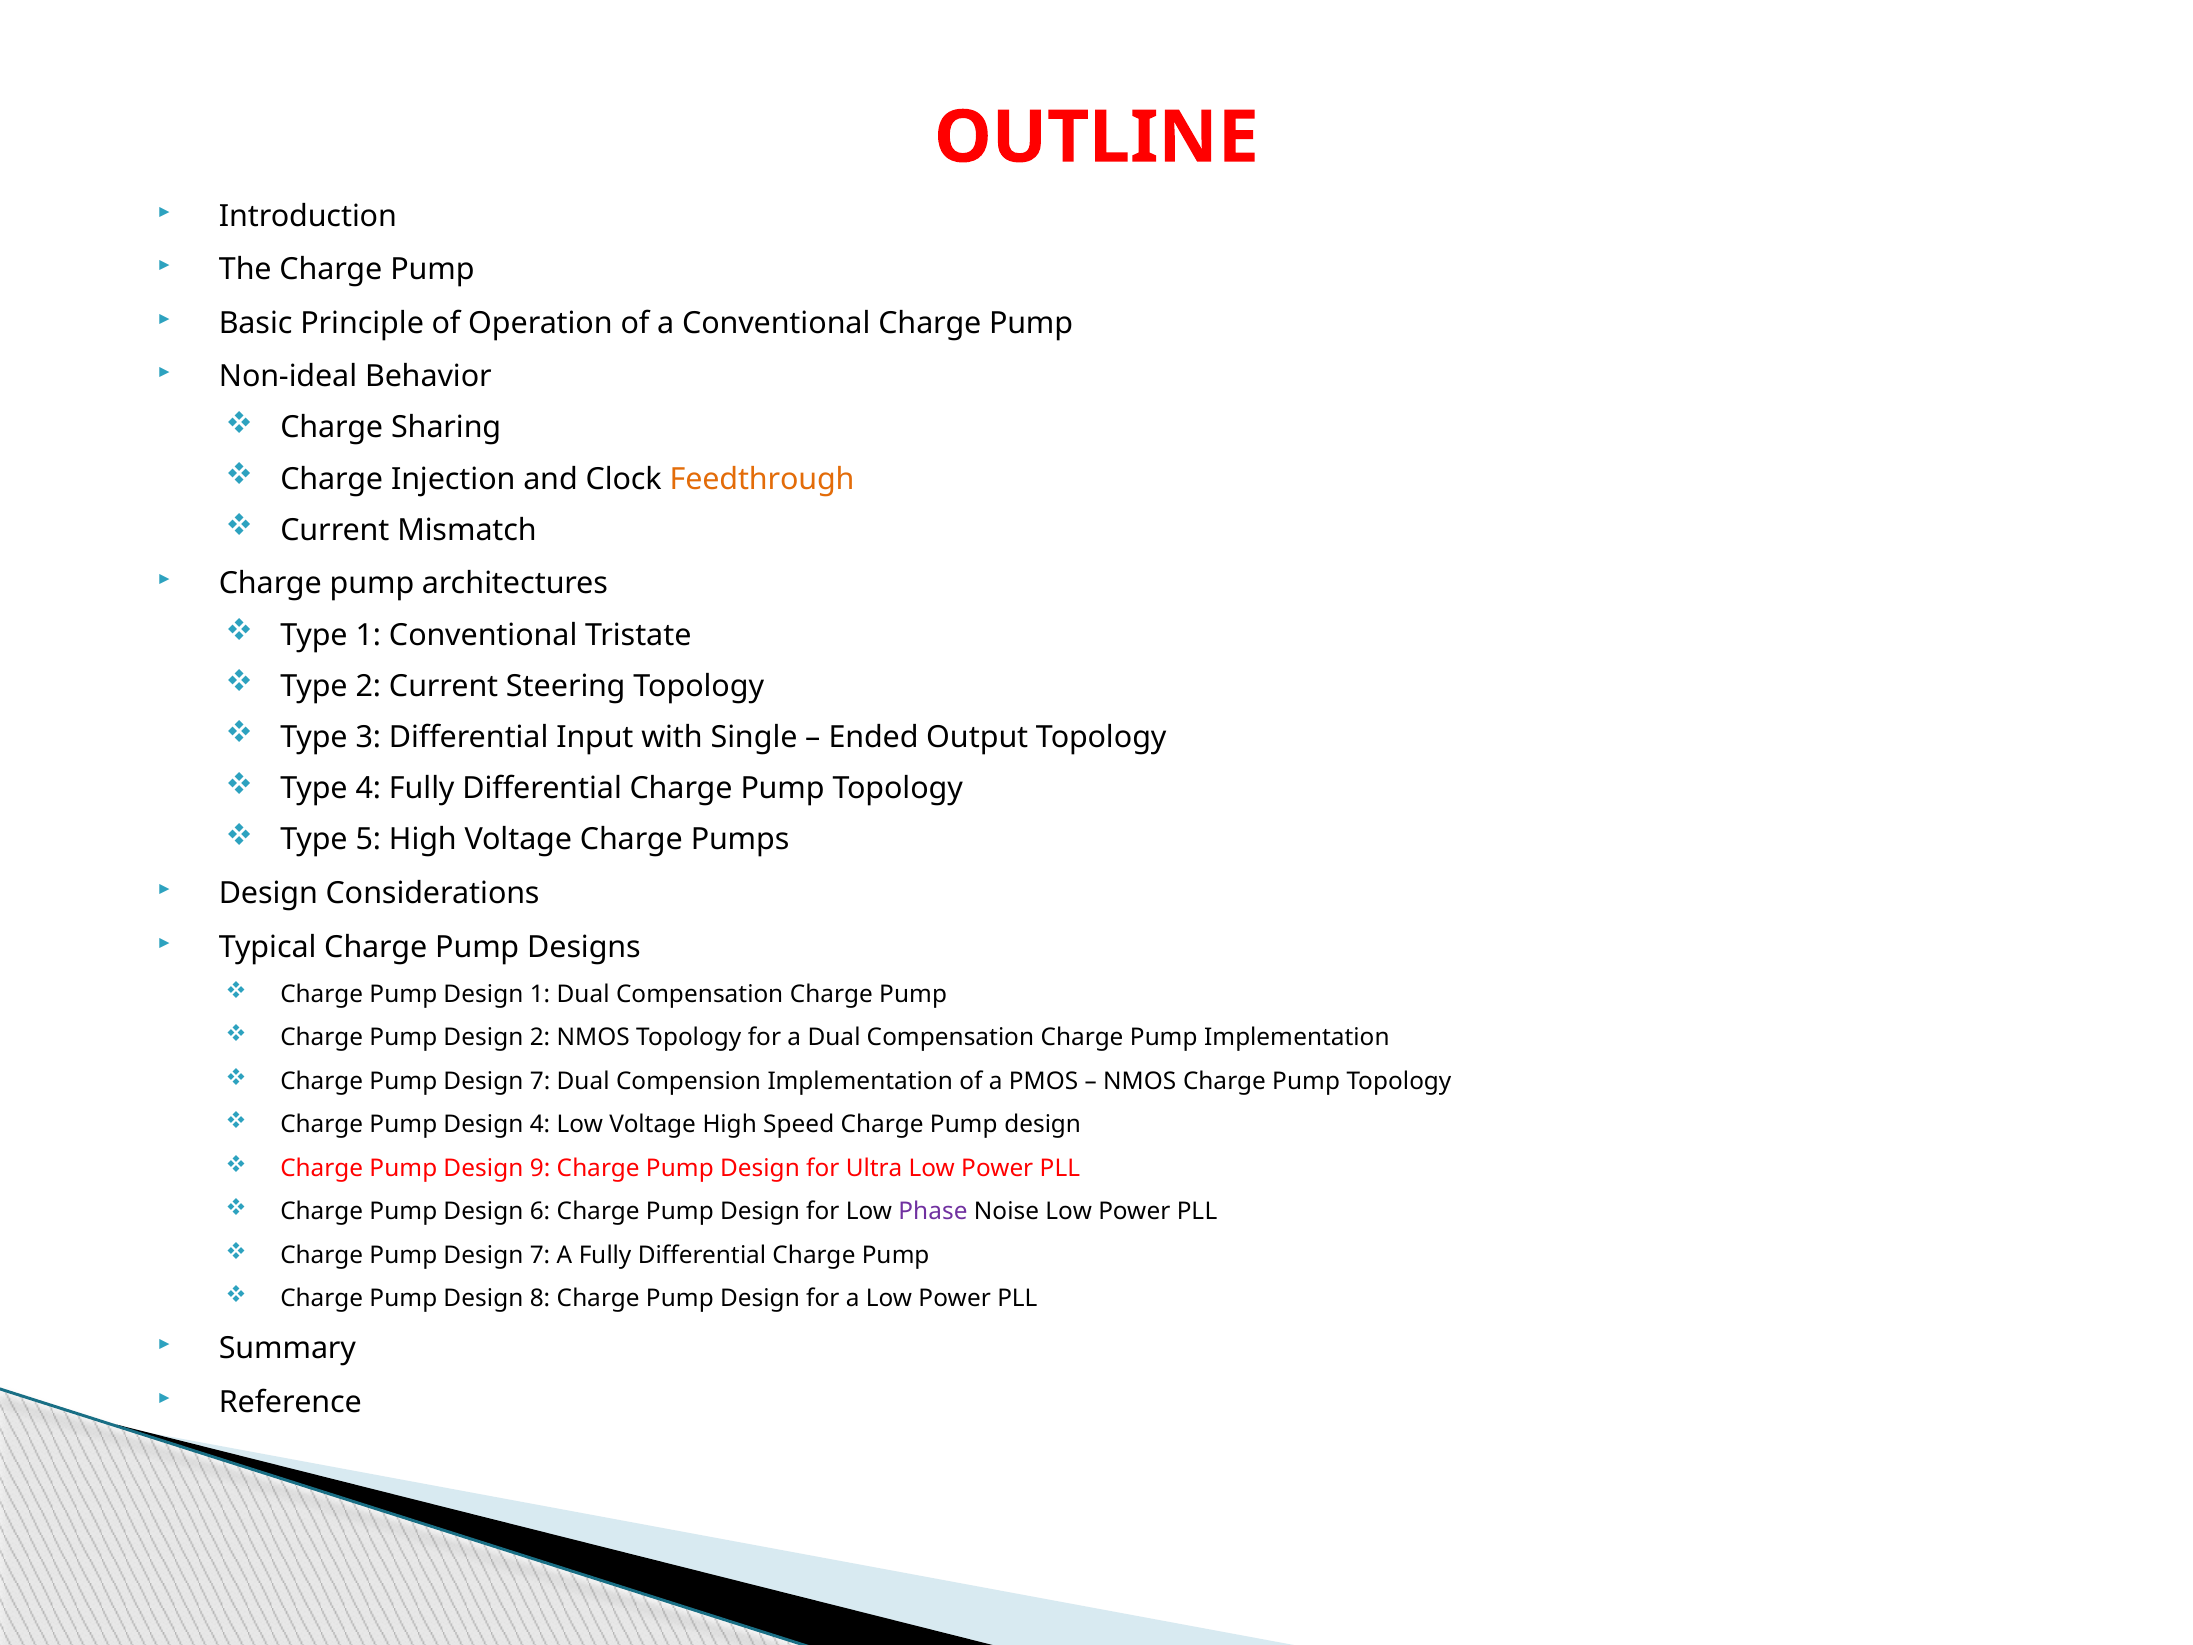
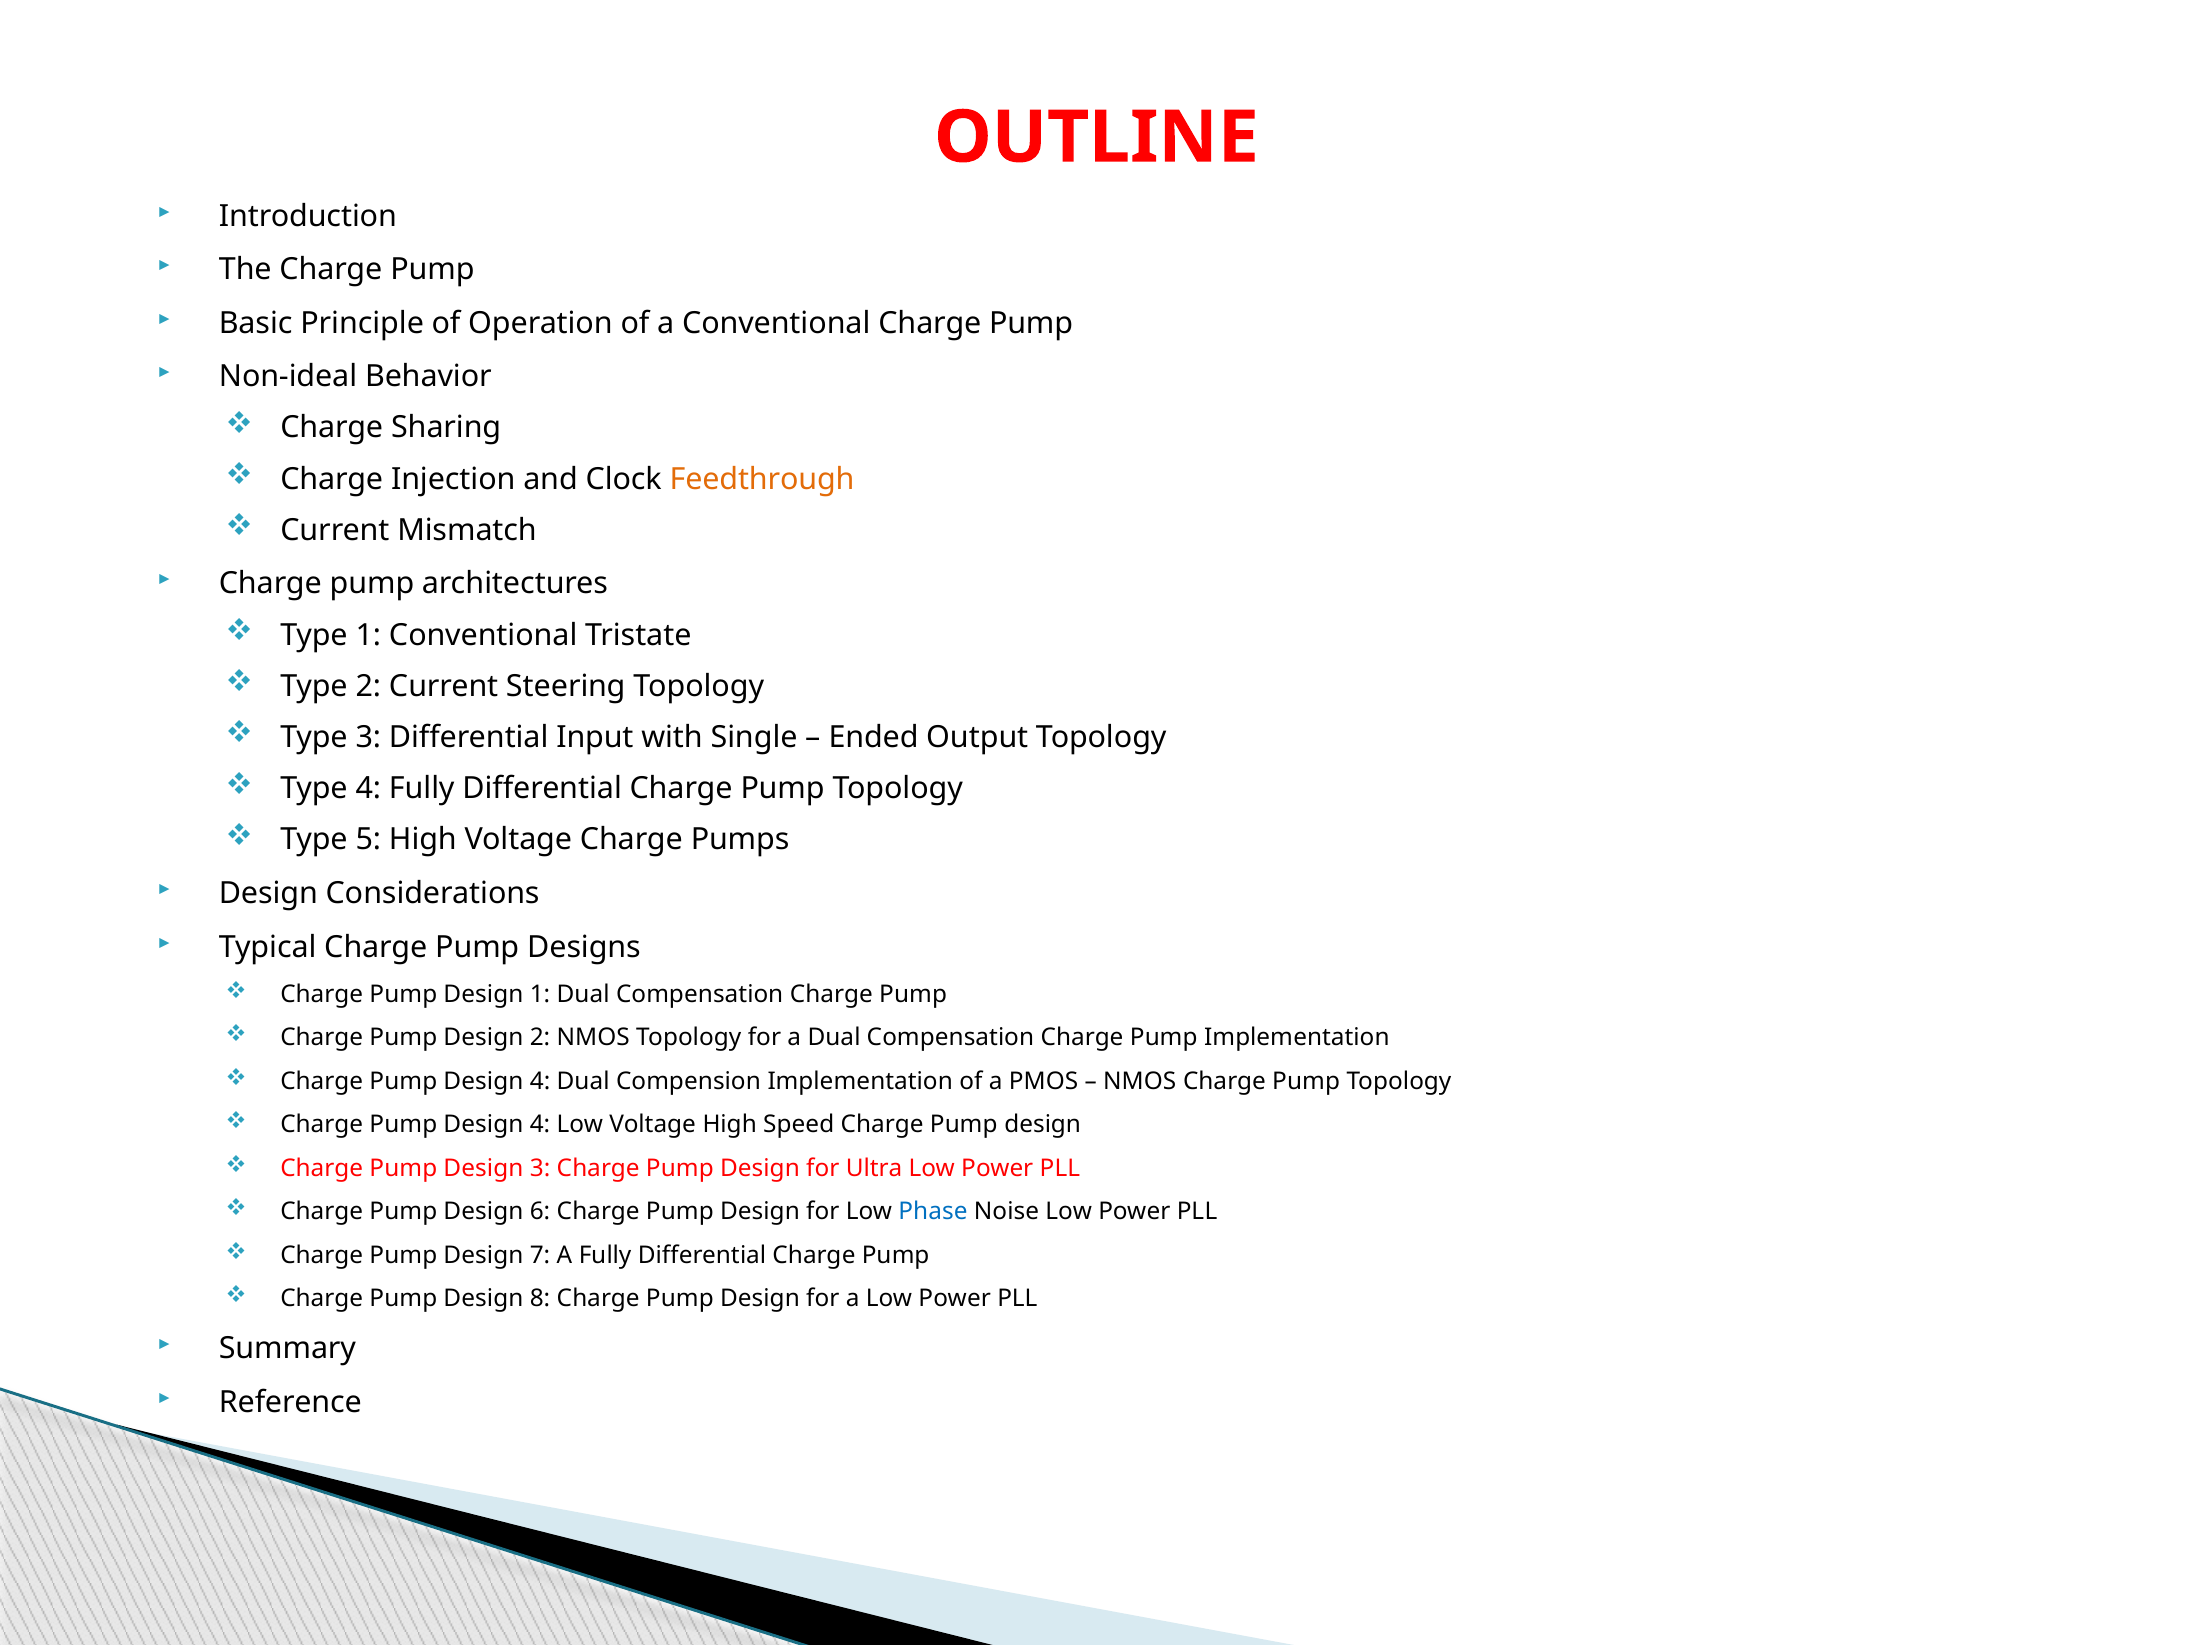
7 at (540, 1081): 7 -> 4
Design 9: 9 -> 3
Phase colour: purple -> blue
